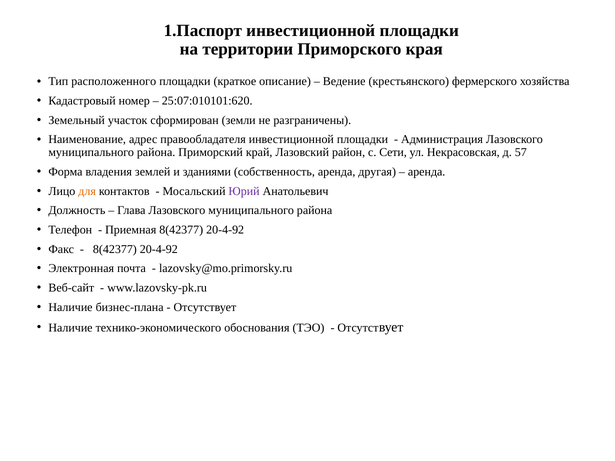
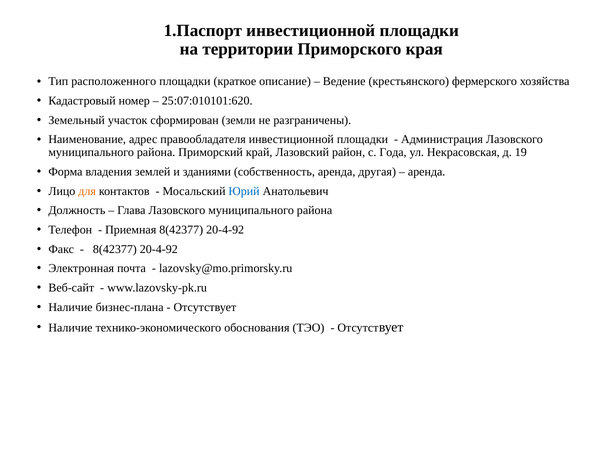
Сети: Сети -> Года
57: 57 -> 19
Юрий colour: purple -> blue
